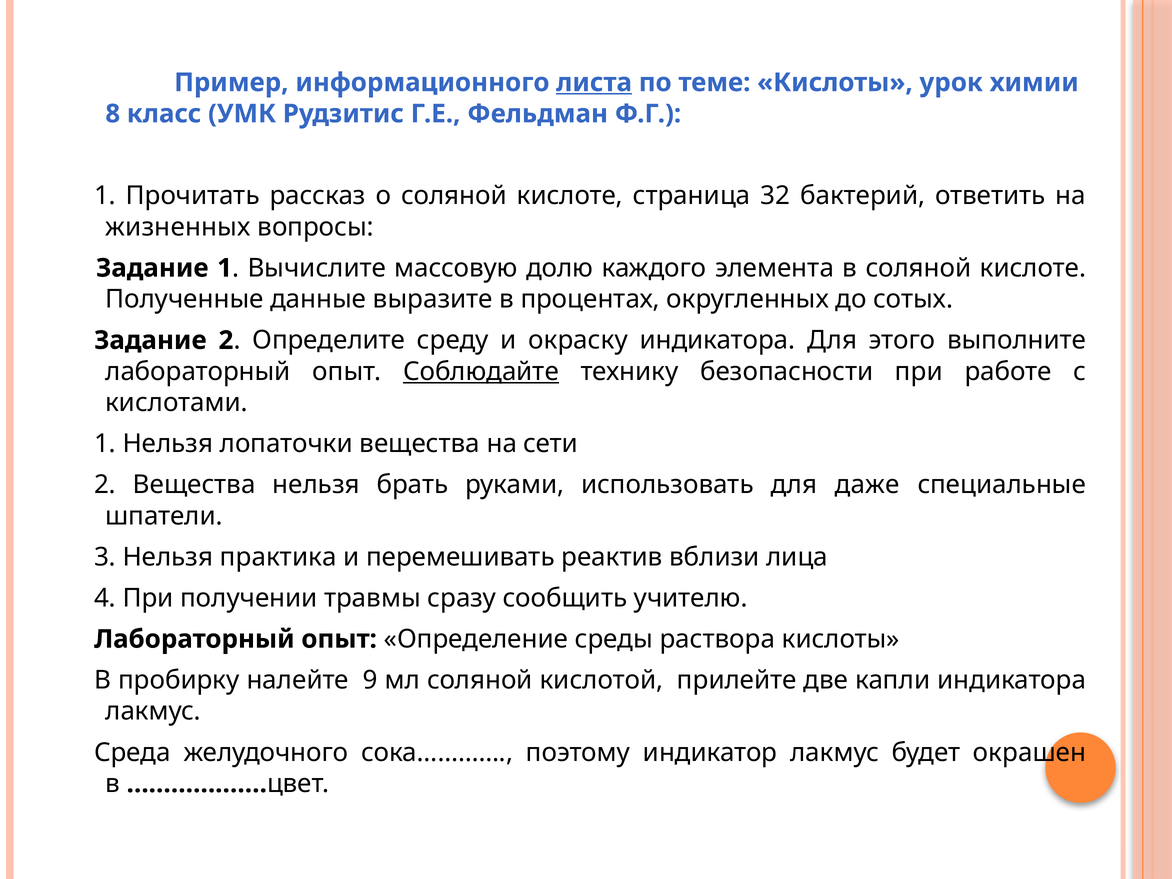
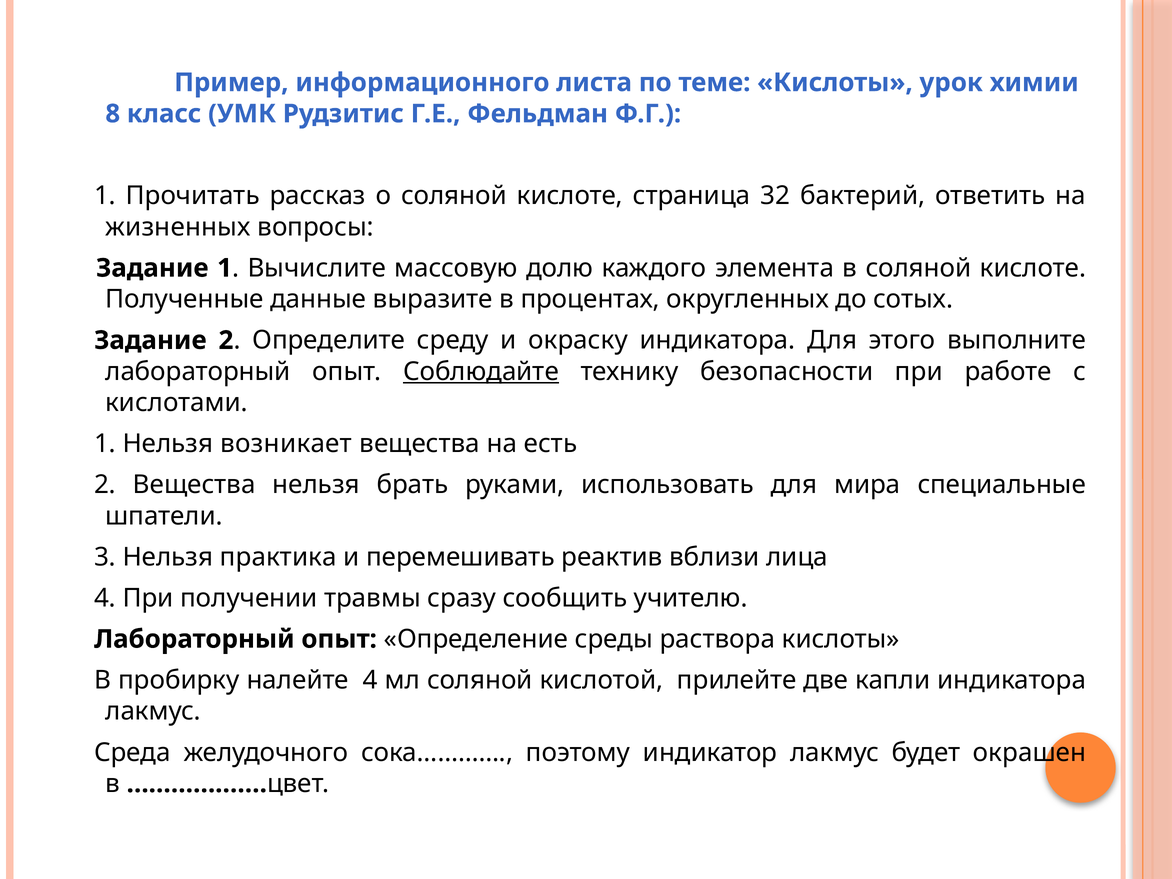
листа underline: present -> none
лопаточки: лопаточки -> возникает
сети: сети -> есть
даже: даже -> мира
налейте 9: 9 -> 4
